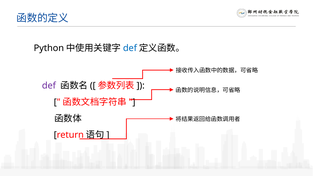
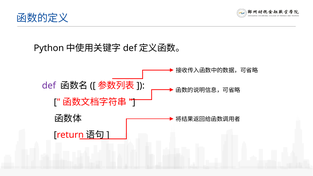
def at (130, 48) colour: blue -> black
